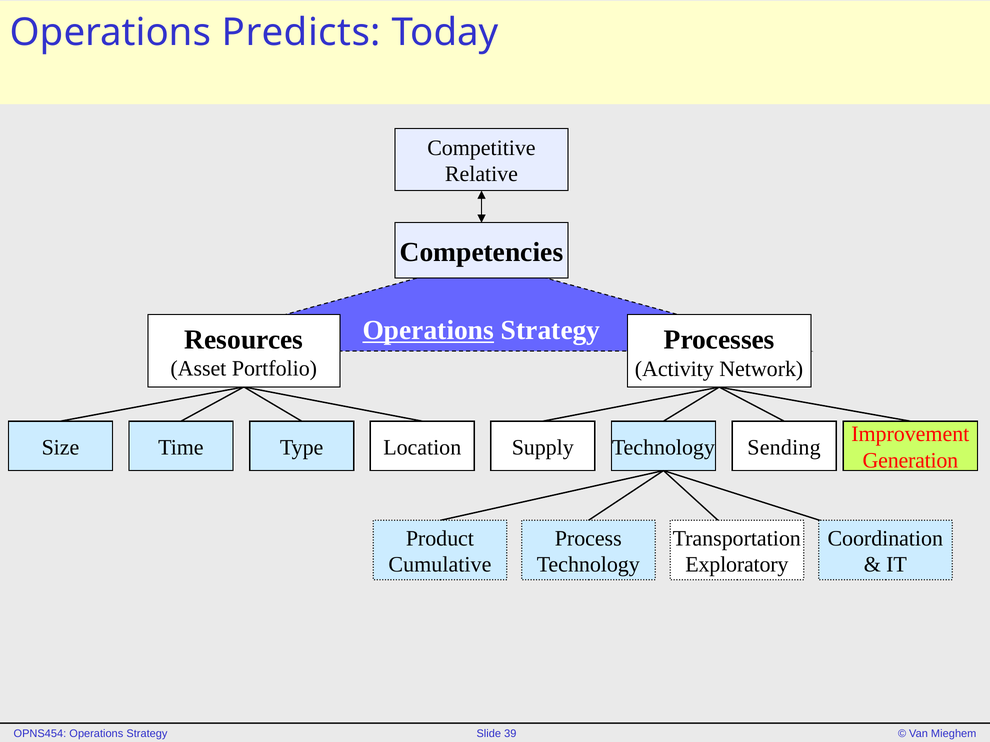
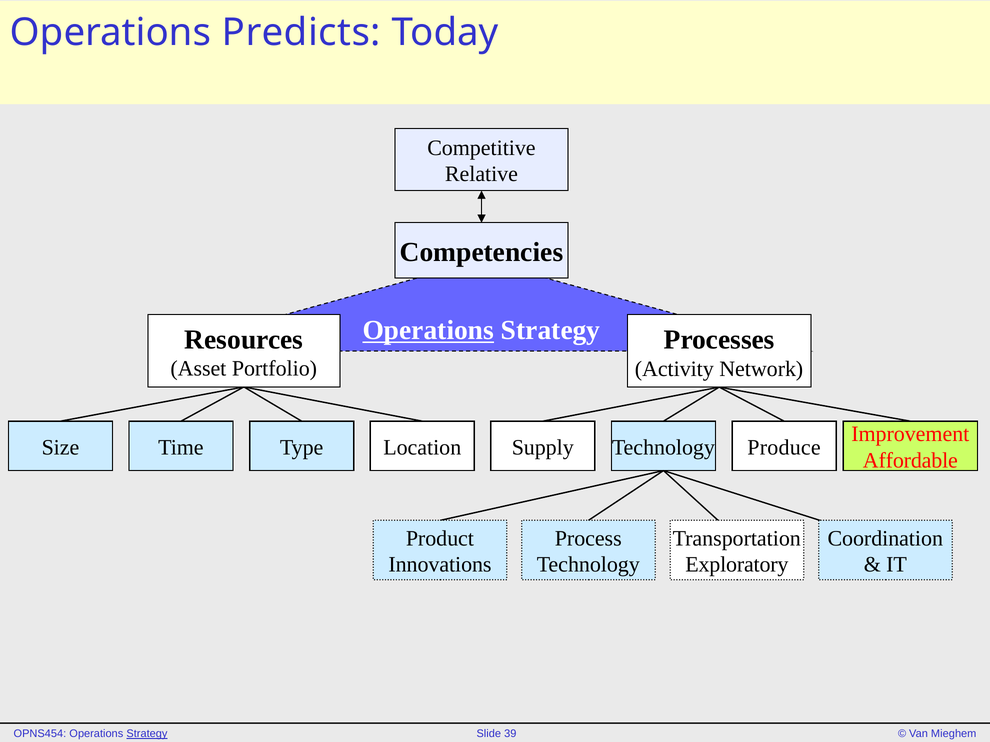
Sending: Sending -> Produce
Generation: Generation -> Affordable
Cumulative: Cumulative -> Innovations
Strategy at (147, 734) underline: none -> present
